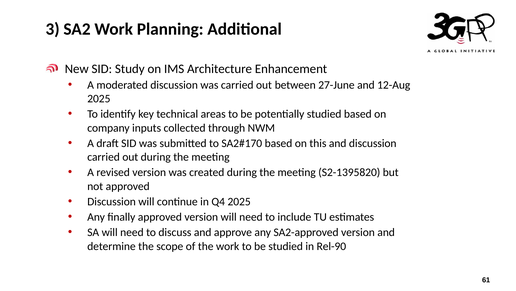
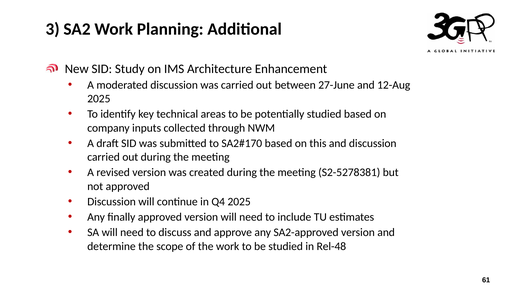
S2-1395820: S2-1395820 -> S2-5278381
Rel-90: Rel-90 -> Rel-48
